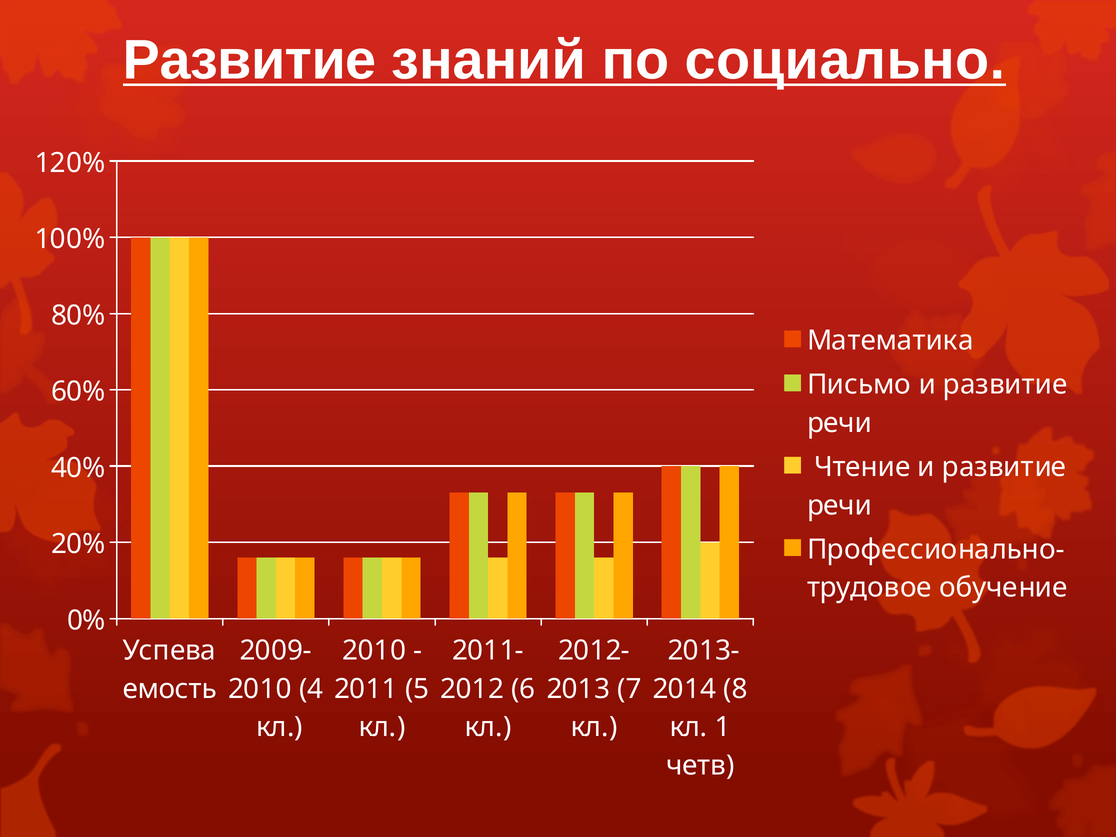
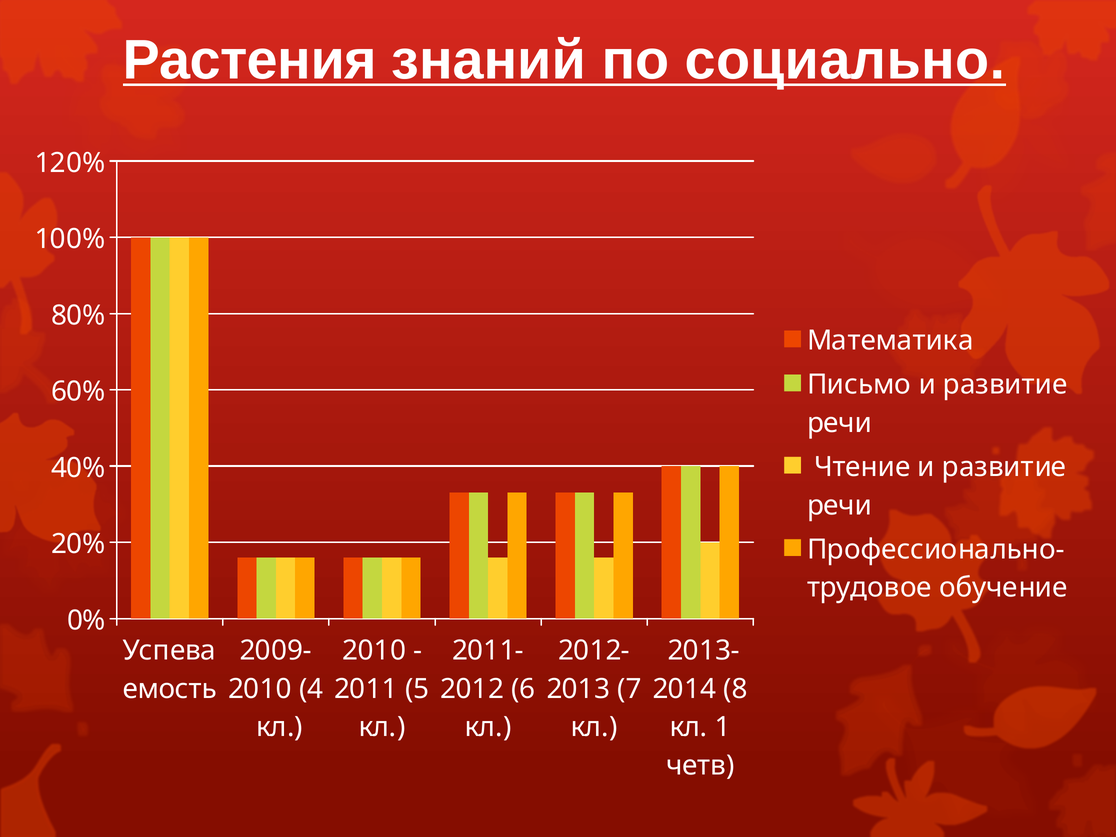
Развитие at (250, 60): Развитие -> Растения
